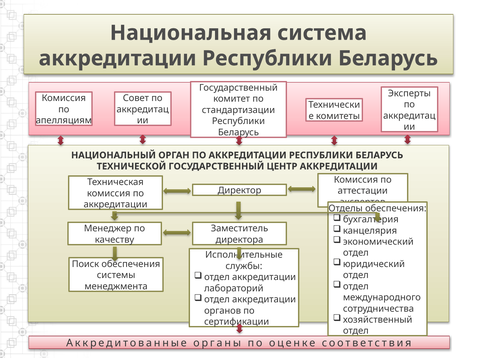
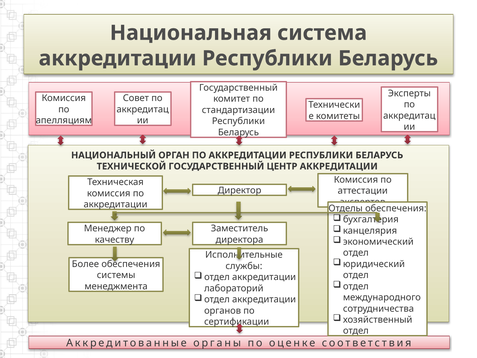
Поиск: Поиск -> Более
